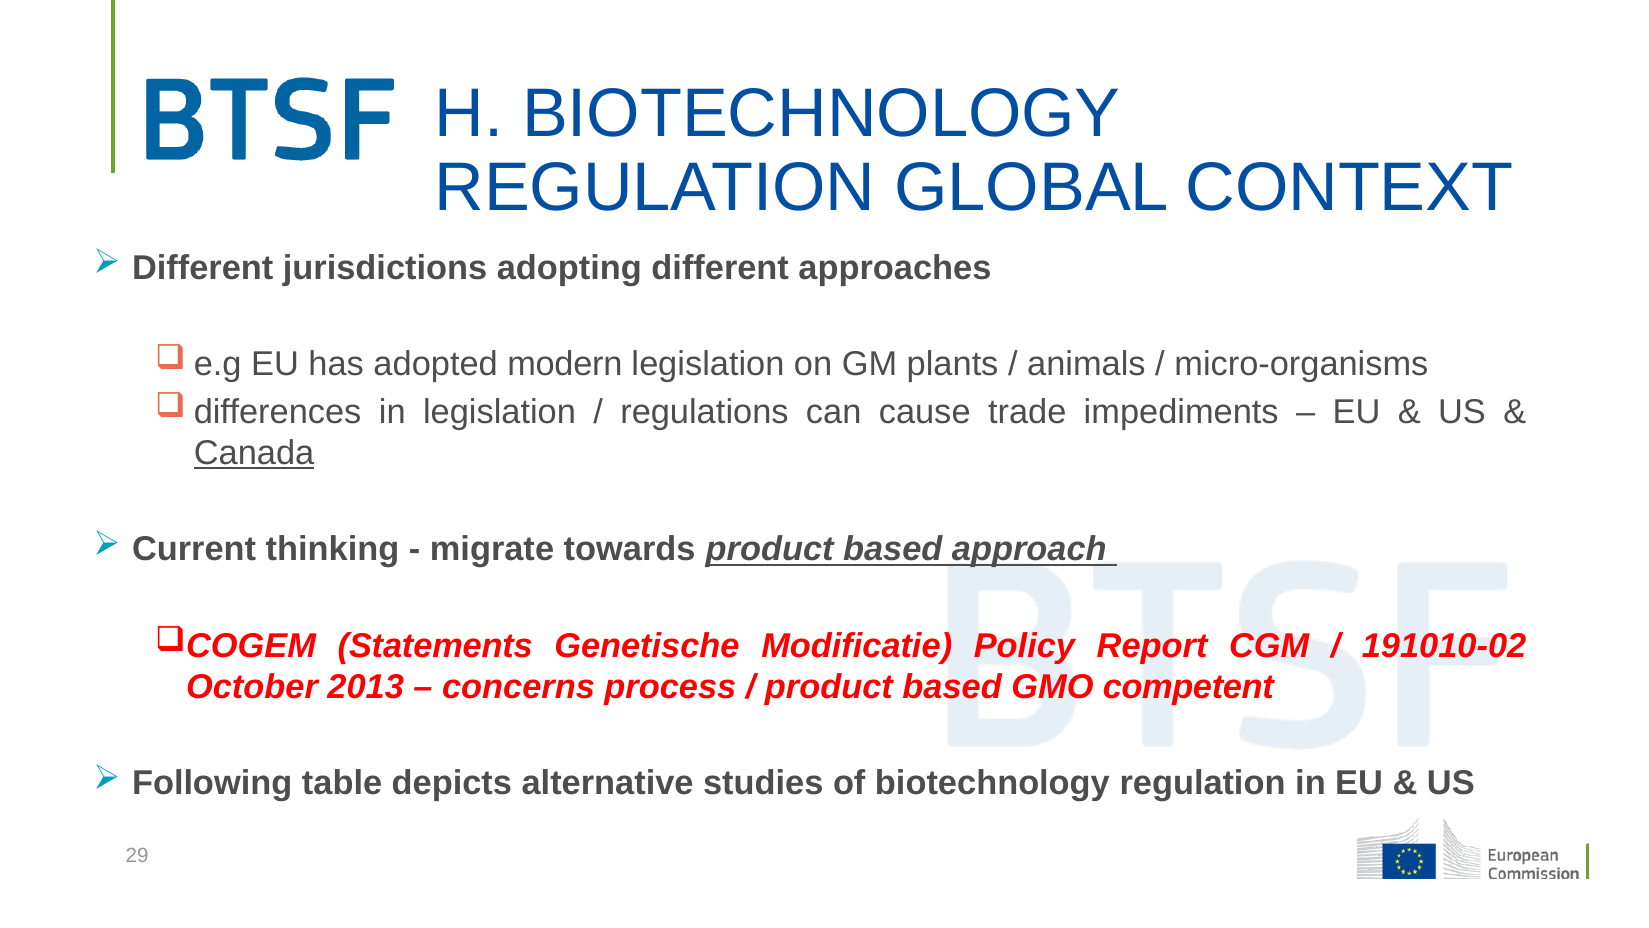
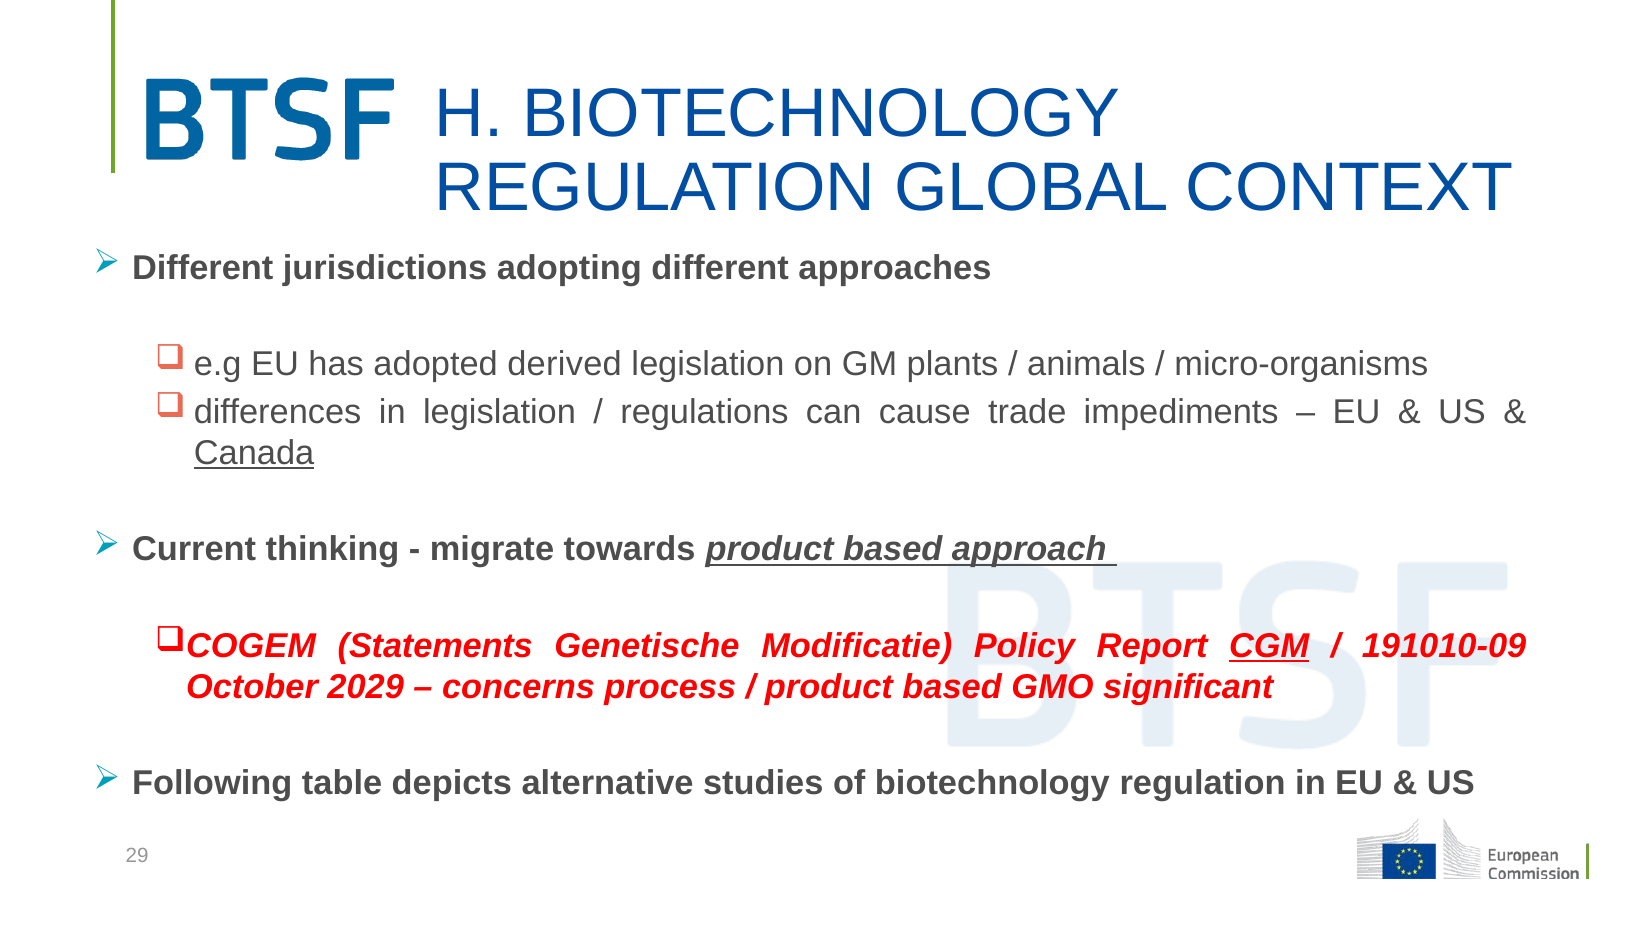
modern: modern -> derived
CGM underline: none -> present
191010-02: 191010-02 -> 191010-09
2013: 2013 -> 2029
competent: competent -> significant
